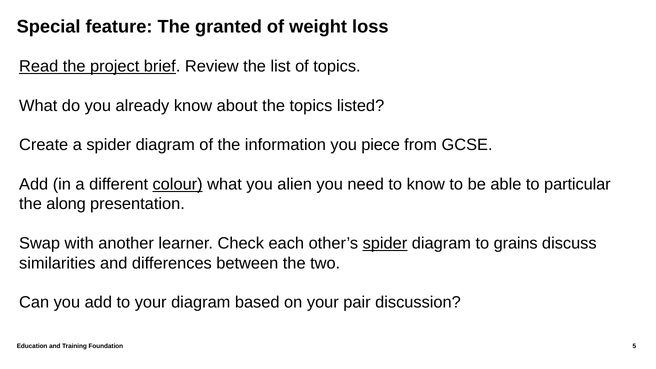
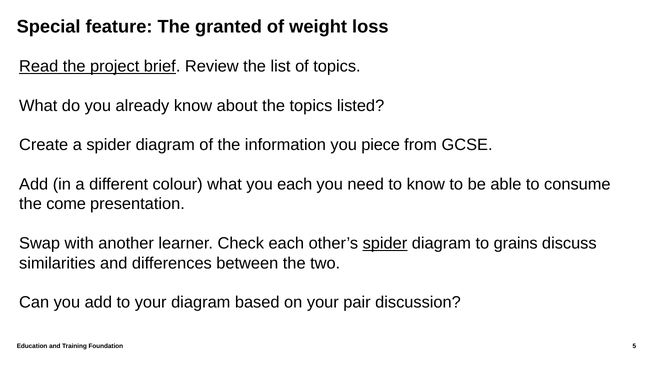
colour underline: present -> none
you alien: alien -> each
particular: particular -> consume
along: along -> come
